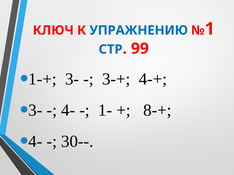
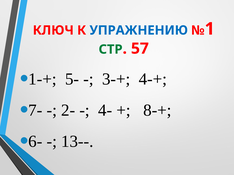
СТР colour: blue -> green
99: 99 -> 57
1-+ 3-: 3- -> 5-
3- at (35, 110): 3- -> 7-
4- at (68, 110): 4- -> 2-
1-: 1- -> 4-
4- at (35, 142): 4- -> 6-
30--: 30-- -> 13--
